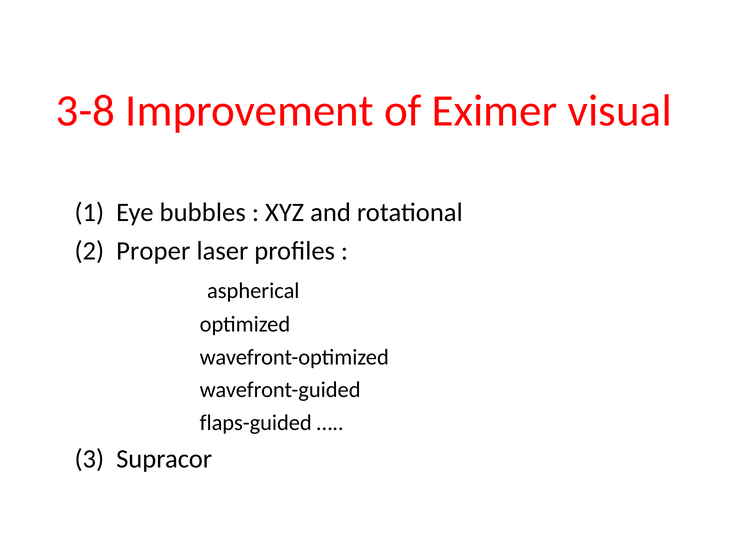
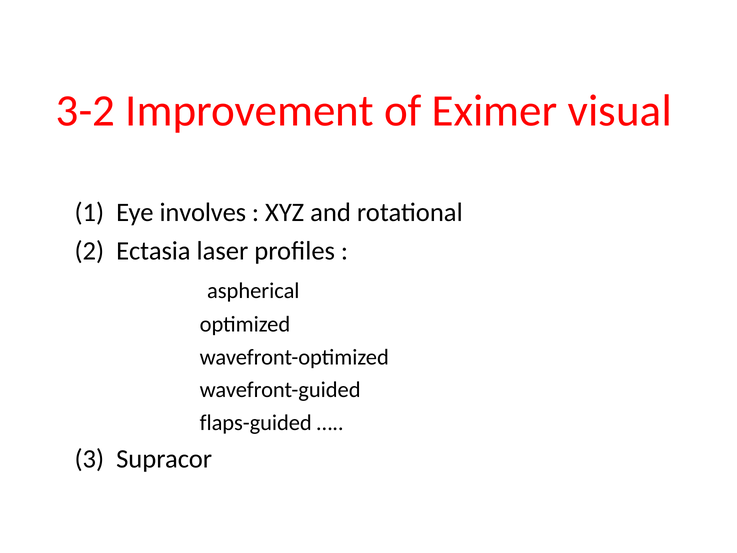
3-8: 3-8 -> 3-2
bubbles: bubbles -> involves
Proper: Proper -> Ectasia
